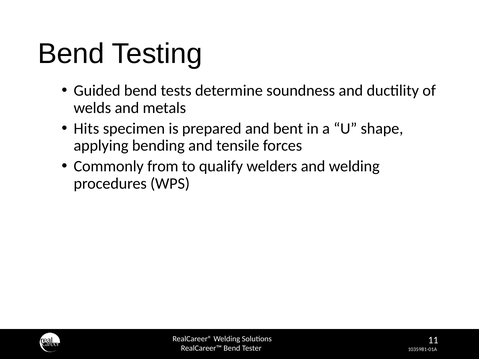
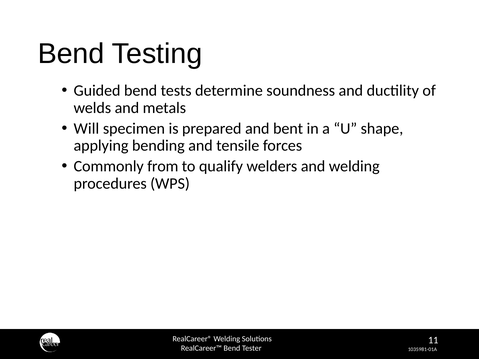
Hits: Hits -> Will
